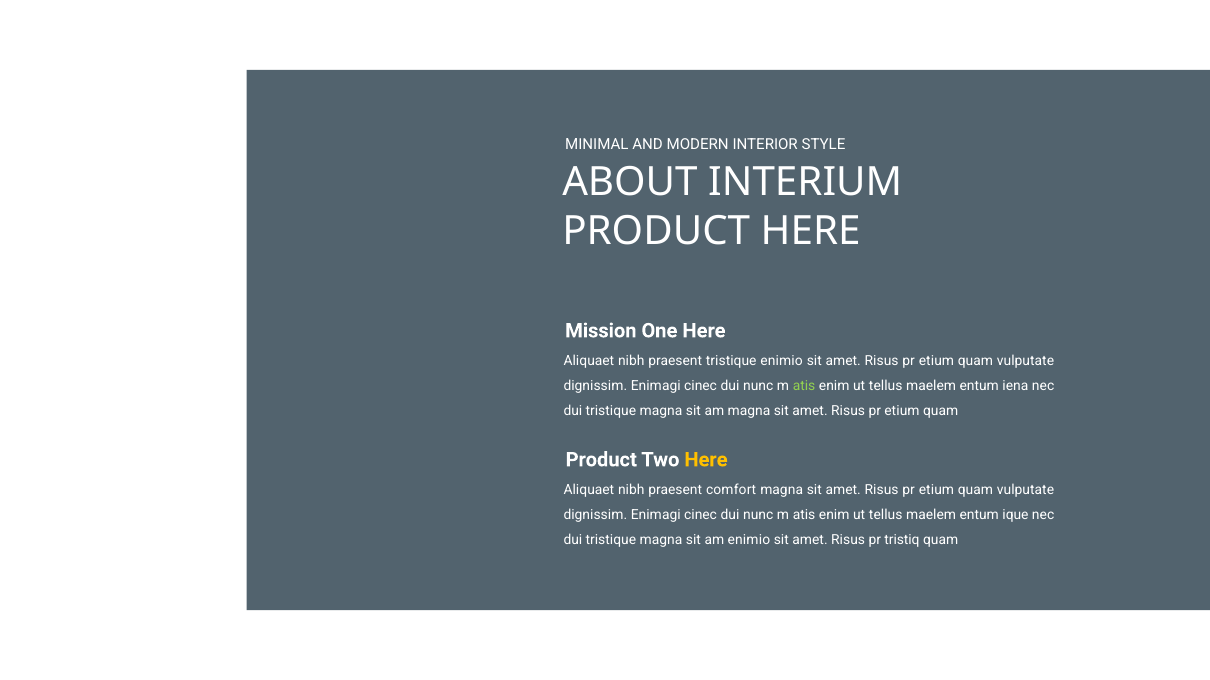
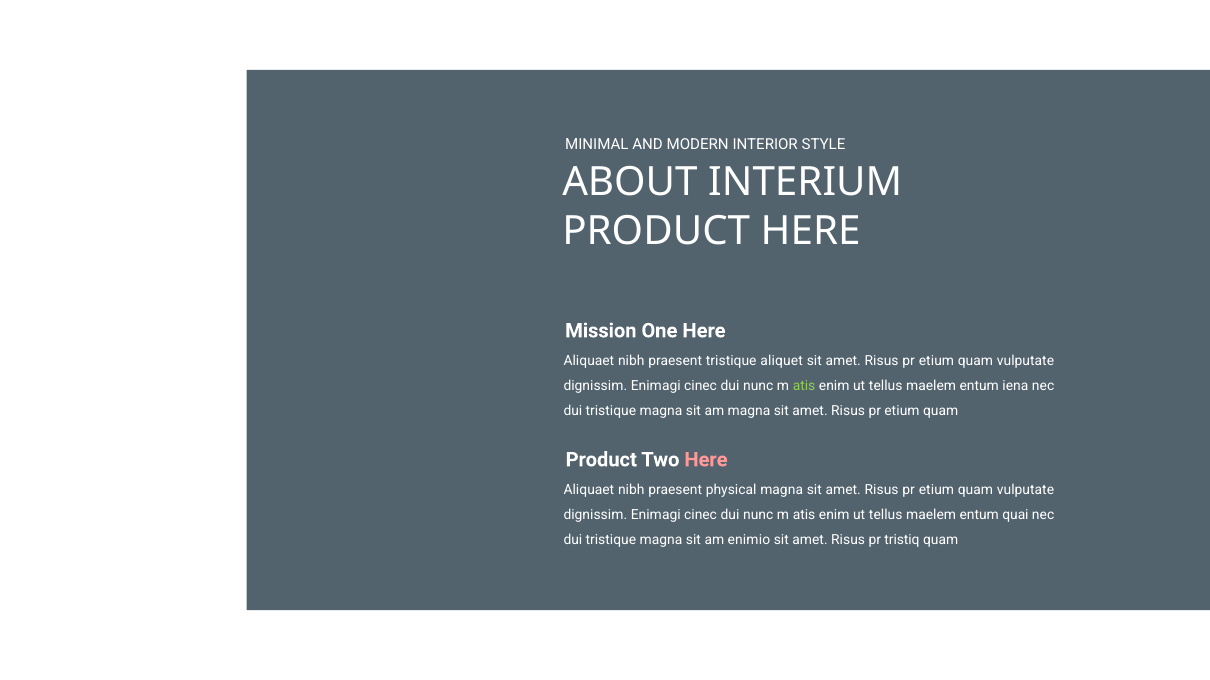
tristique enimio: enimio -> aliquet
Here at (706, 460) colour: yellow -> pink
comfort: comfort -> physical
ique: ique -> quai
